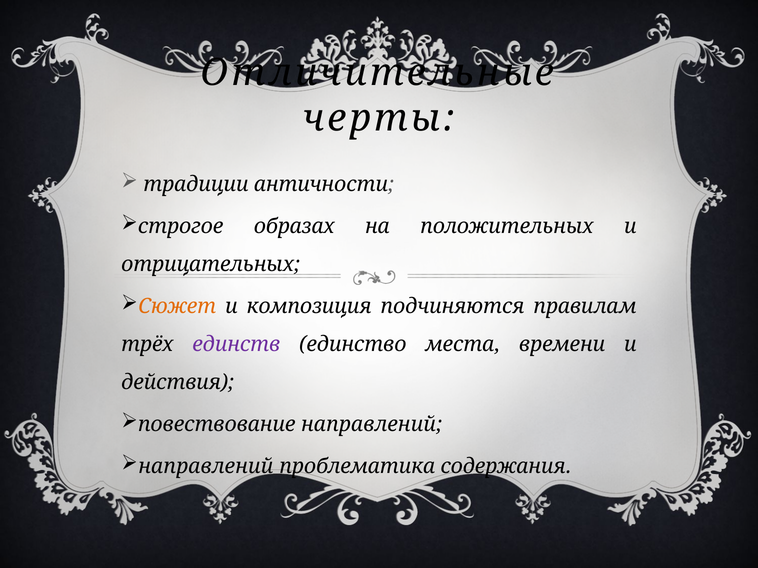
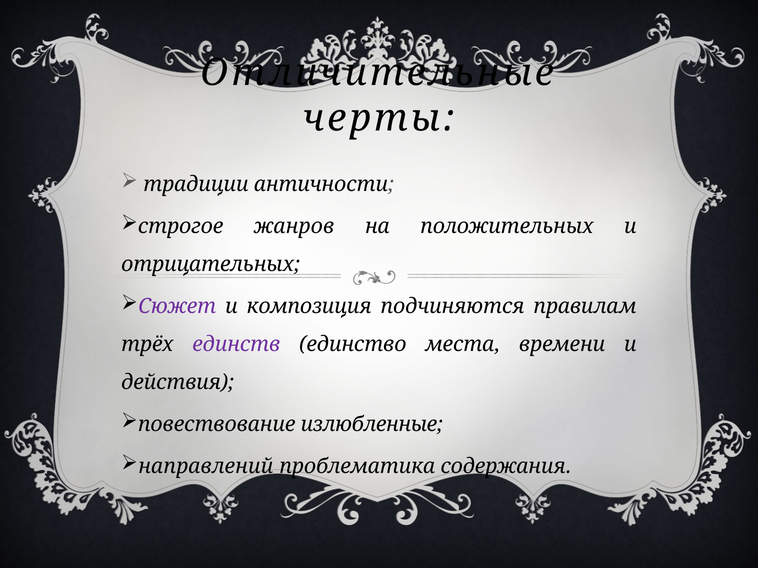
образах: образах -> жанров
Сюжет colour: orange -> purple
повествование направлений: направлений -> излюбленные
